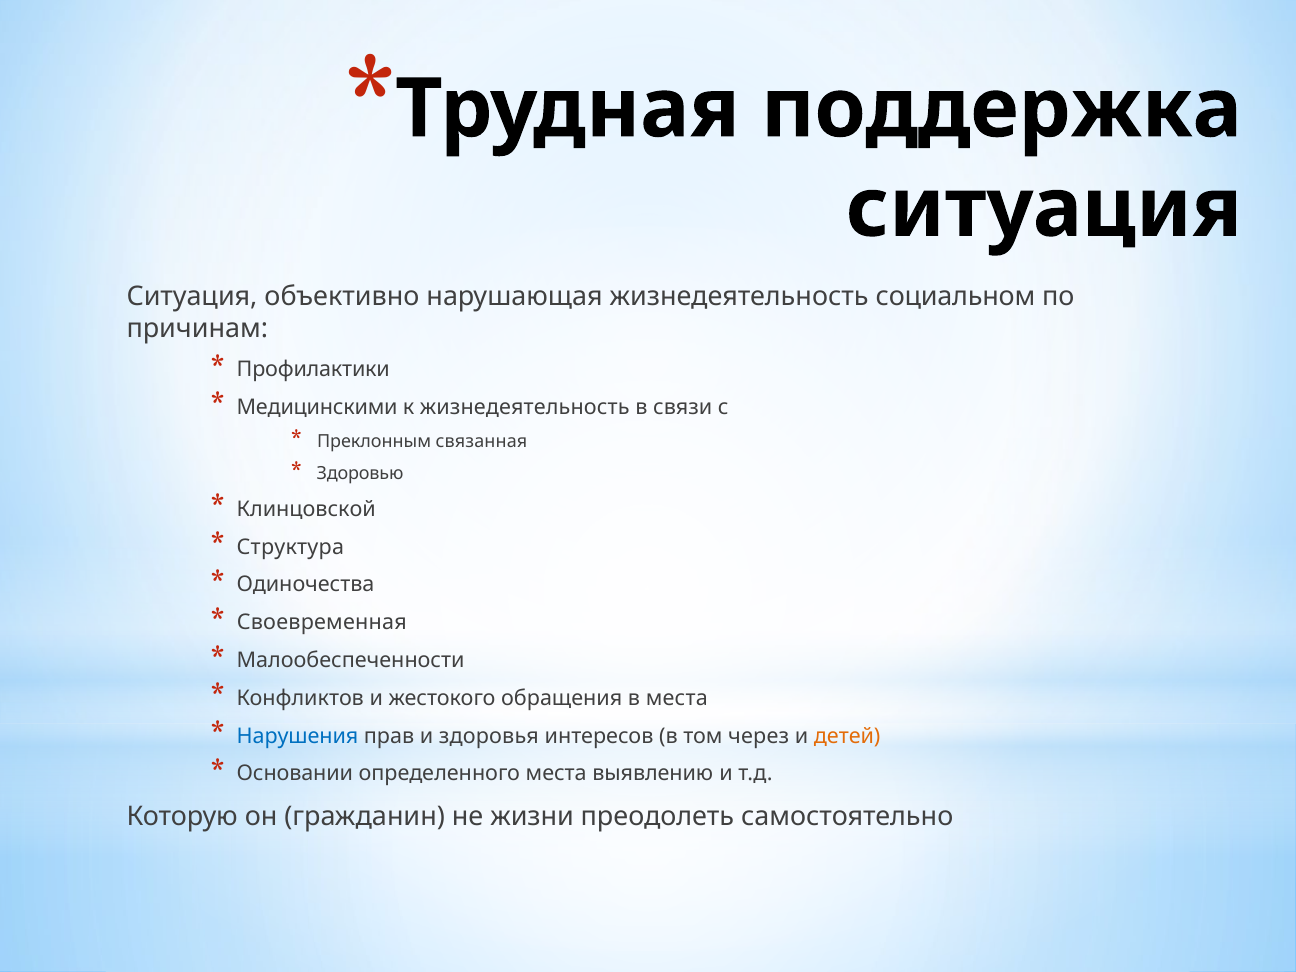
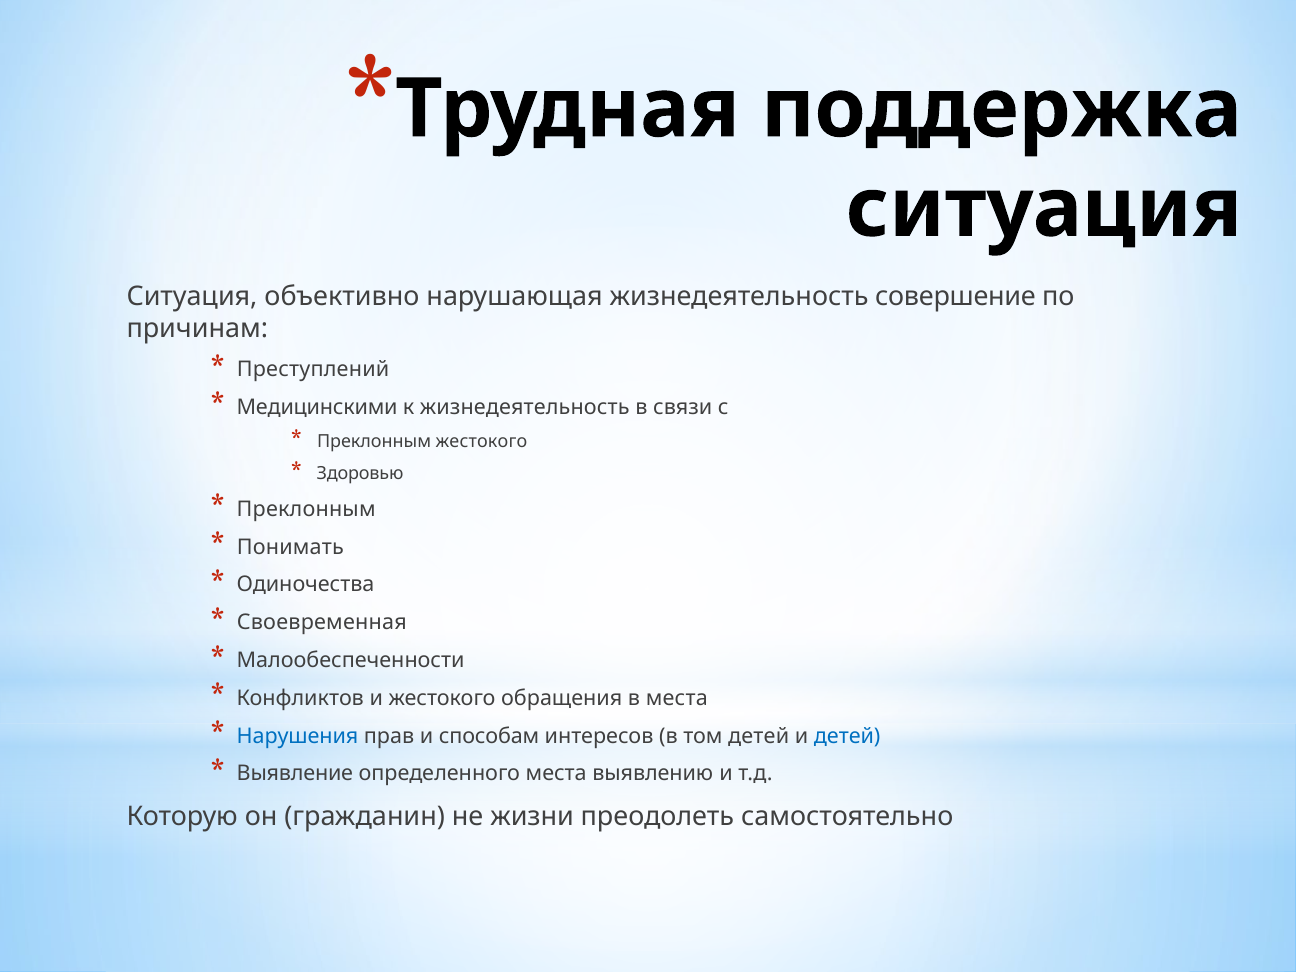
социальном: социальном -> совершение
Профилактики: Профилактики -> Преступлений
Преклонным связанная: связанная -> жестокого
Клинцовской at (306, 509): Клинцовской -> Преклонным
Структура: Структура -> Понимать
здоровья: здоровья -> способам
том через: через -> детей
детей at (847, 736) colour: orange -> blue
Основании: Основании -> Выявление
